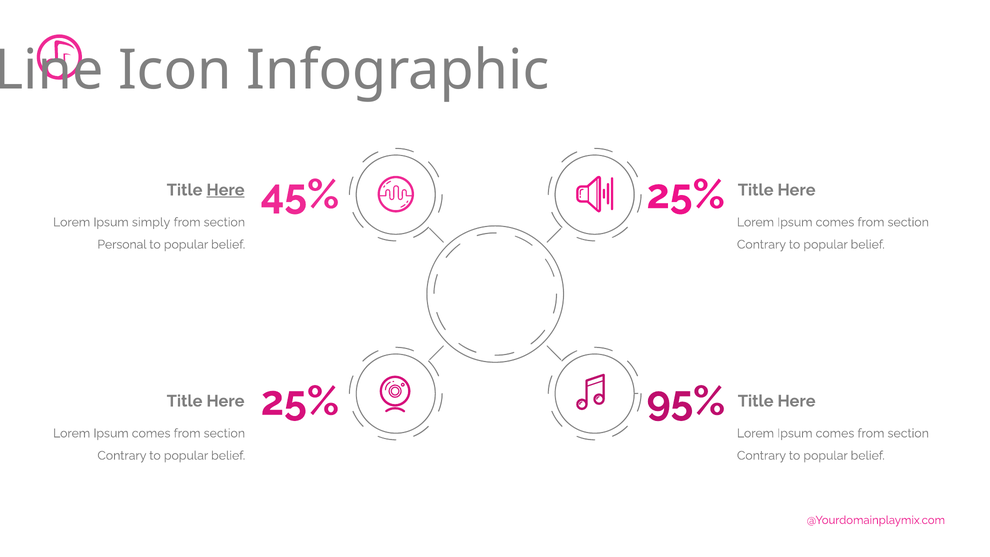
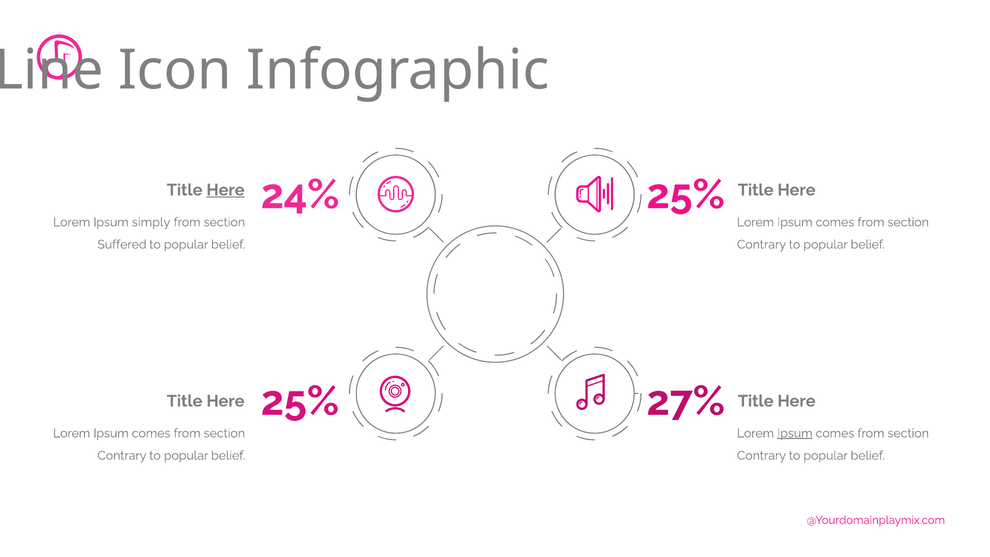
45%: 45% -> 24%
Personal: Personal -> Suffered
95%: 95% -> 27%
Ipsum at (795, 433) underline: none -> present
